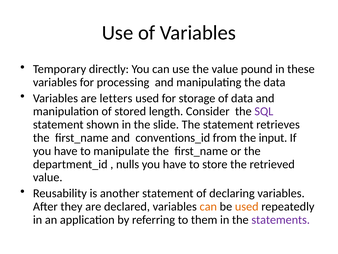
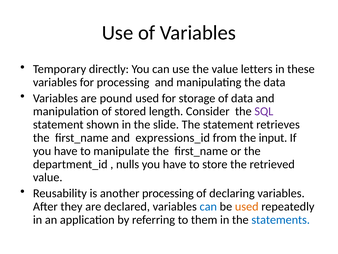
pound: pound -> letters
letters: letters -> pound
conventions_id: conventions_id -> expressions_id
another statement: statement -> processing
can at (208, 206) colour: orange -> blue
statements colour: purple -> blue
